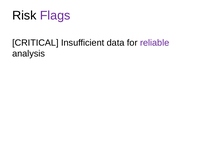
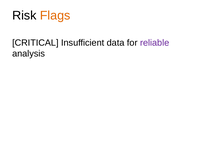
Flags colour: purple -> orange
